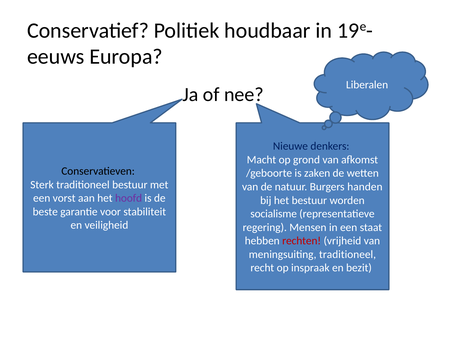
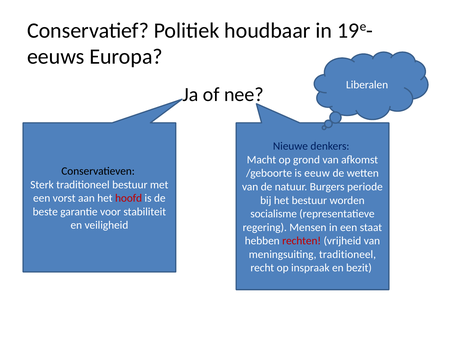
zaken: zaken -> eeuw
handen: handen -> periode
hoofd colour: purple -> red
